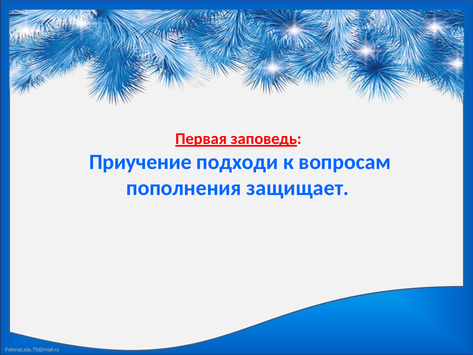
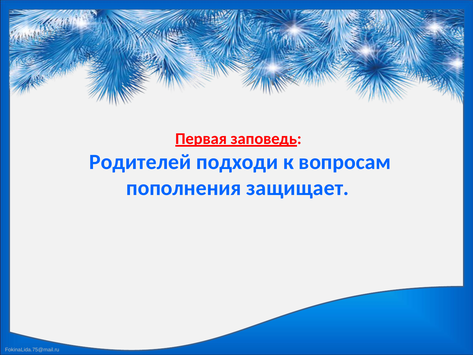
Приучение: Приучение -> Родителей
